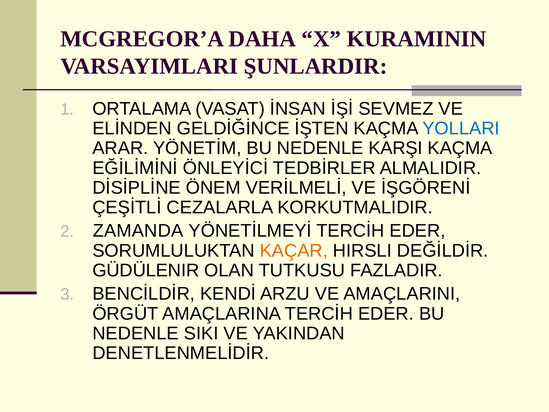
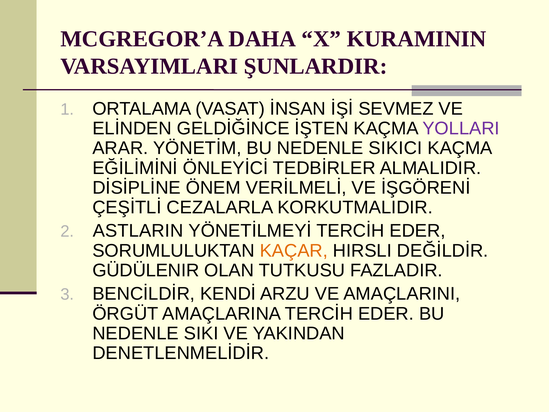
YOLLARI colour: blue -> purple
KARŞI: KARŞI -> SIKICI
ZAMANDA: ZAMANDA -> ASTLARIN
